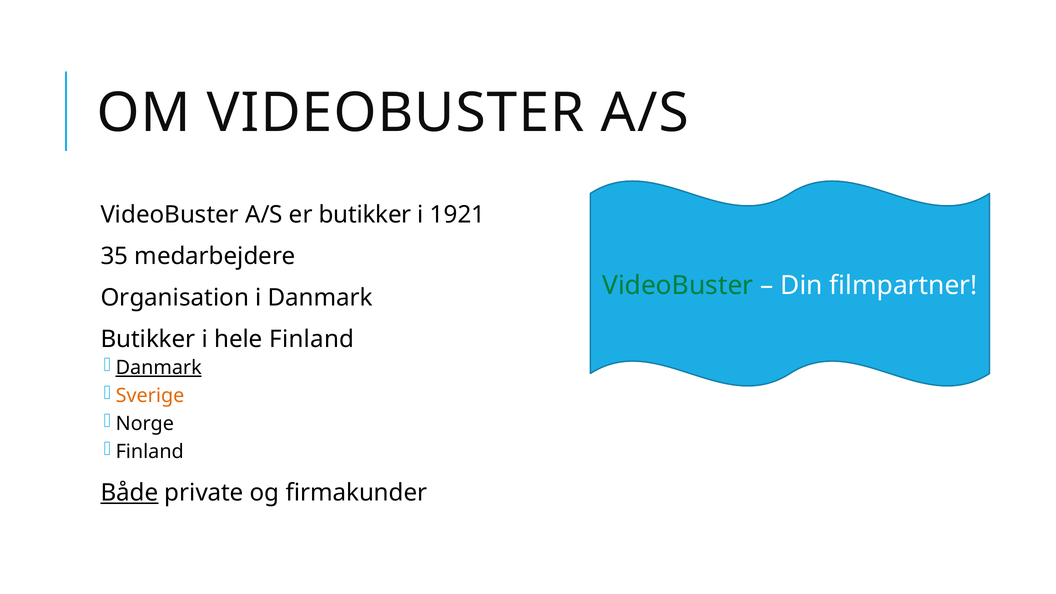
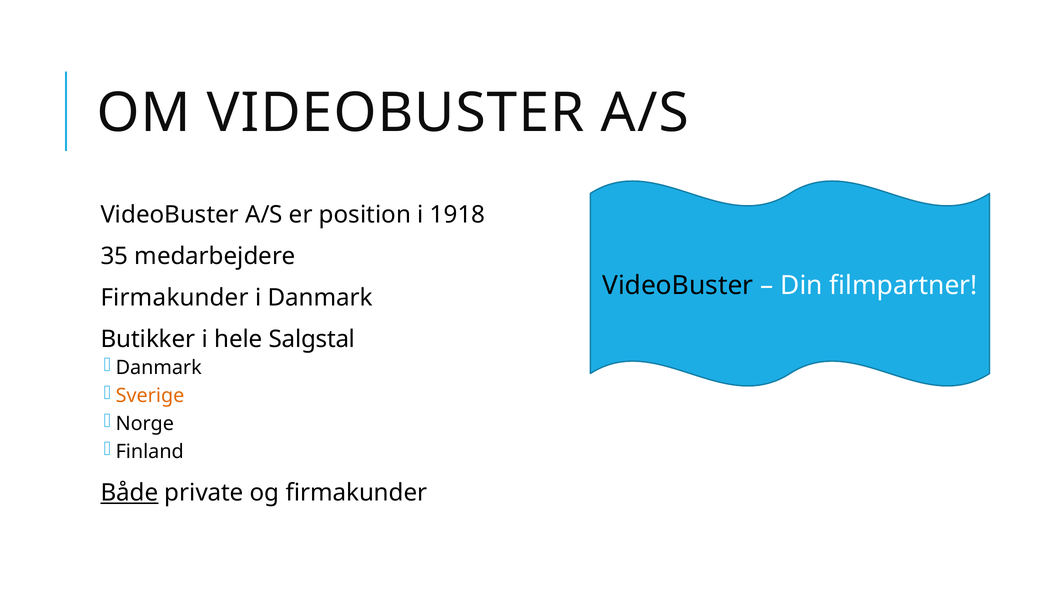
er butikker: butikker -> position
1921: 1921 -> 1918
VideoBuster at (678, 285) colour: green -> black
Organisation at (175, 298): Organisation -> Firmakunder
hele Finland: Finland -> Salgstal
Danmark at (159, 368) underline: present -> none
